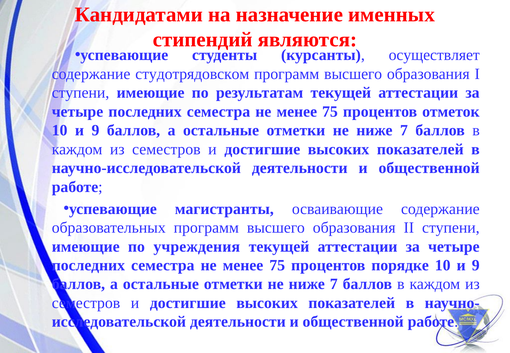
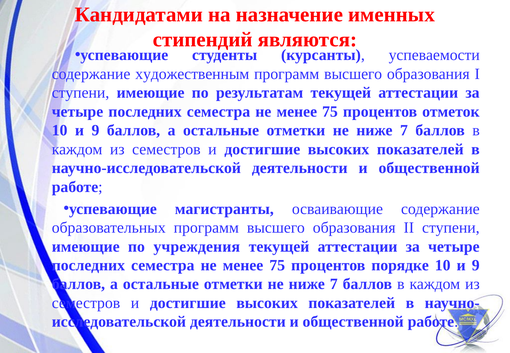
осуществляет: осуществляет -> успеваемости
студотрядовском: студотрядовском -> художественным
